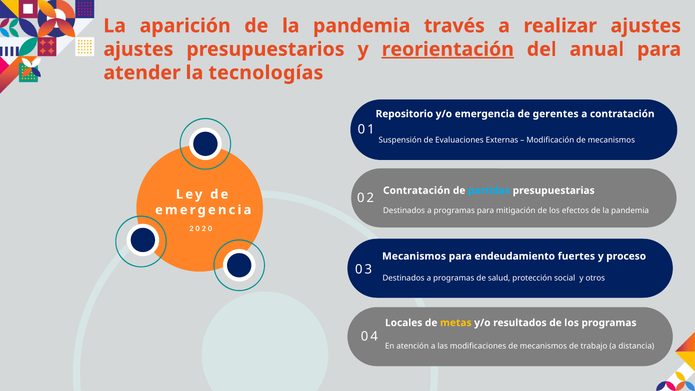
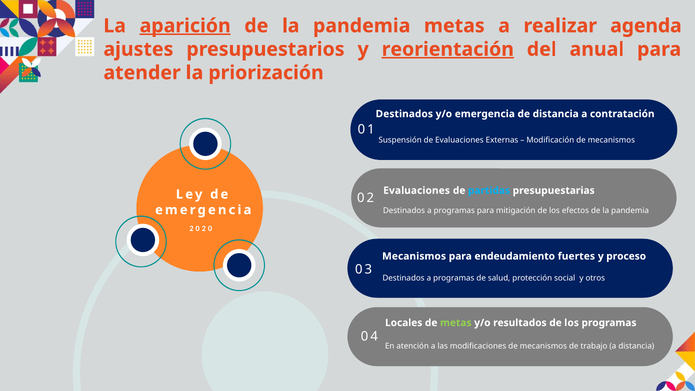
aparición underline: none -> present
pandemia través: través -> metas
realizar ajustes: ajustes -> agenda
tecnologías: tecnologías -> priorización
Repositorio at (404, 114): Repositorio -> Destinados
de gerentes: gerentes -> distancia
Contratación at (417, 190): Contratación -> Evaluaciones
metas at (456, 323) colour: yellow -> light green
